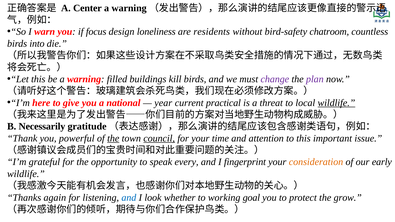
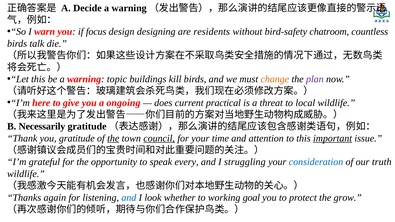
Center: Center -> Decide
loneliness: loneliness -> designing
into: into -> talk
filled: filled -> topic
change colour: purple -> orange
national: national -> ongoing
year: year -> does
wildlife at (336, 103) underline: present -> none
powerful: powerful -> gratitude
important underline: none -> present
fingerprint: fingerprint -> struggling
consideration colour: orange -> blue
early: early -> truth
